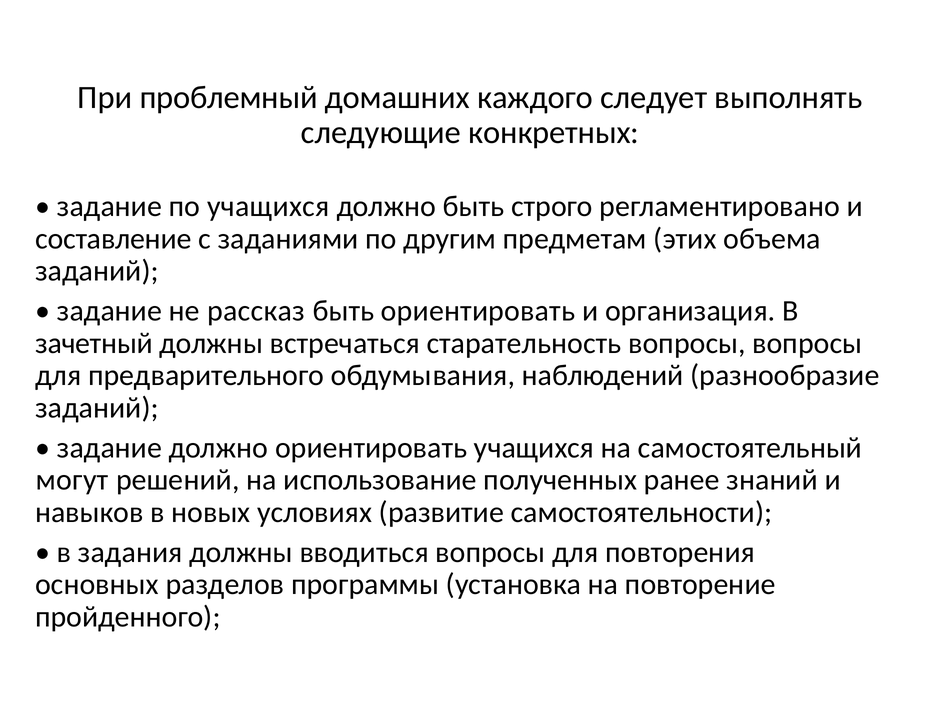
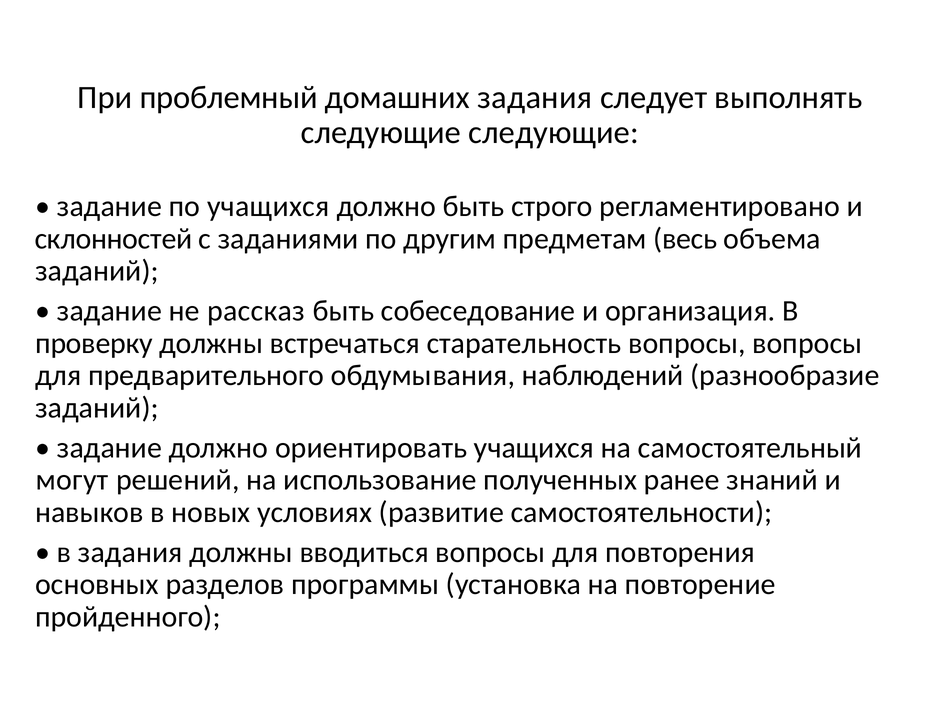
домашних каждого: каждого -> задания
следующие конкретных: конкретных -> следующие
составление: составление -> склонностей
этих: этих -> весь
быть ориентировать: ориентировать -> собеседование
зачетный: зачетный -> проверку
